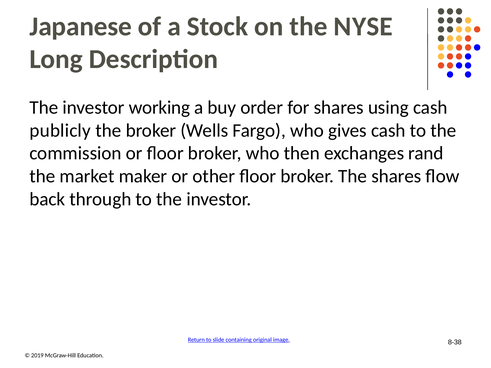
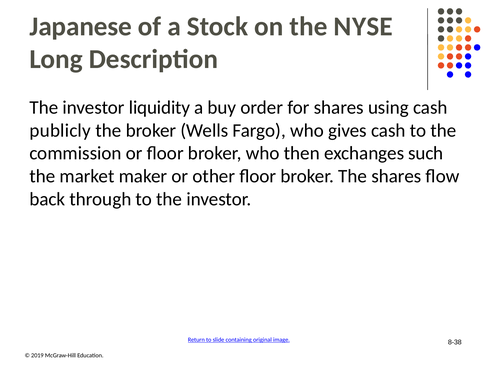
working: working -> liquidity
rand: rand -> such
